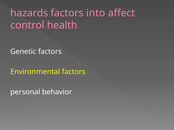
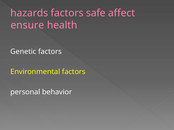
into: into -> safe
control: control -> ensure
